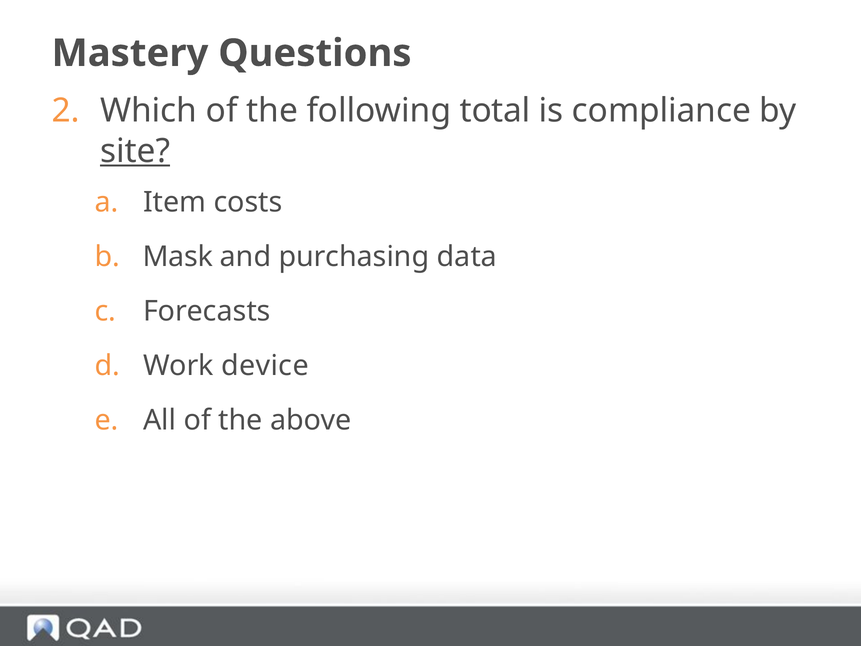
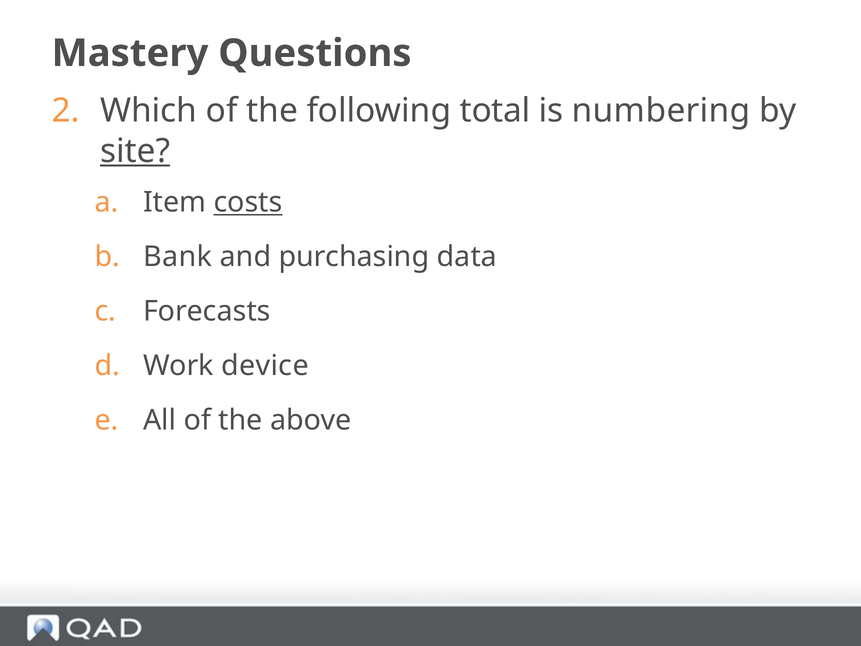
compliance: compliance -> numbering
costs underline: none -> present
Mask: Mask -> Bank
